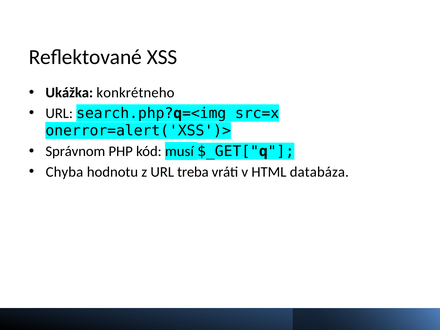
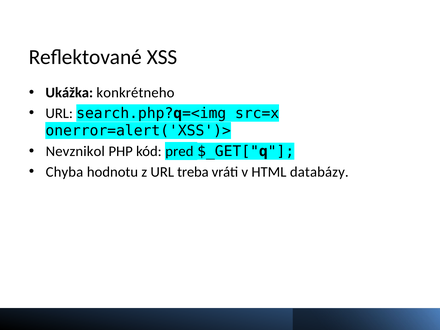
Správnom: Správnom -> Nevznikol
musí: musí -> pred
databáza: databáza -> databázy
